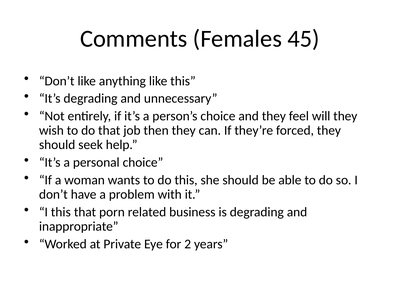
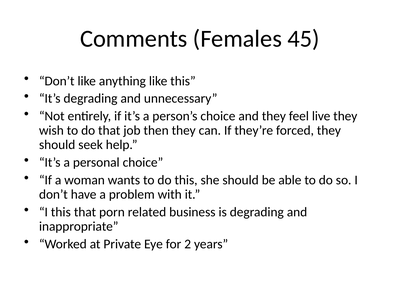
will: will -> live
